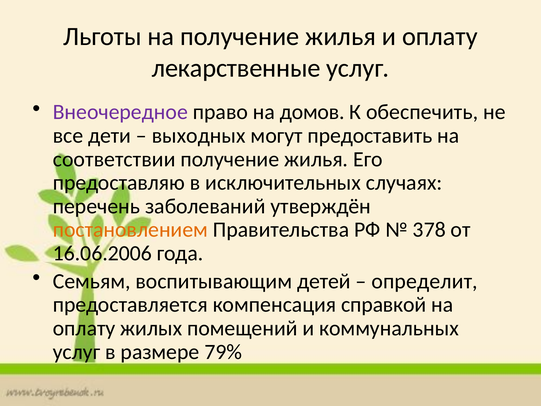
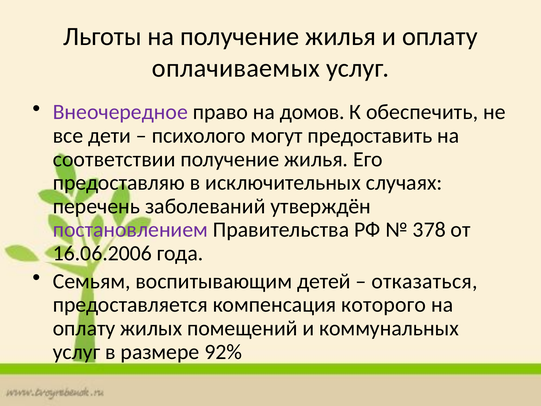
лекарственные: лекарственные -> оплачиваемых
выходных: выходных -> психолого
постановлением colour: orange -> purple
определит: определит -> отказаться
справкой: справкой -> которого
79%: 79% -> 92%
